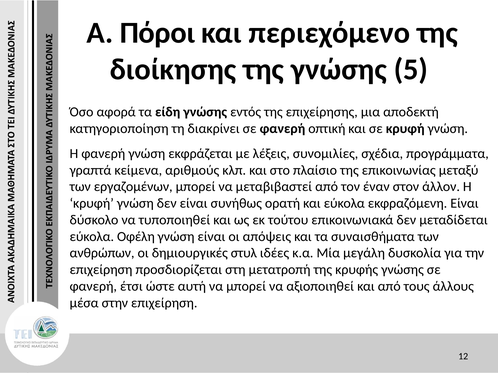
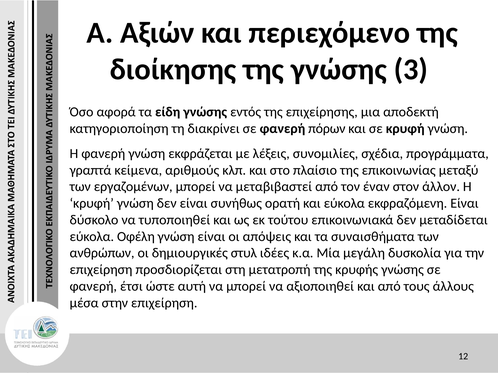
Πόροι: Πόροι -> Αξιών
5: 5 -> 3
οπτική: οπτική -> πόρων
